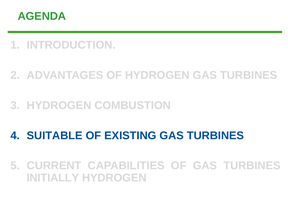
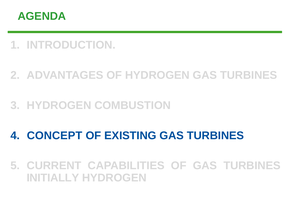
SUITABLE: SUITABLE -> CONCEPT
